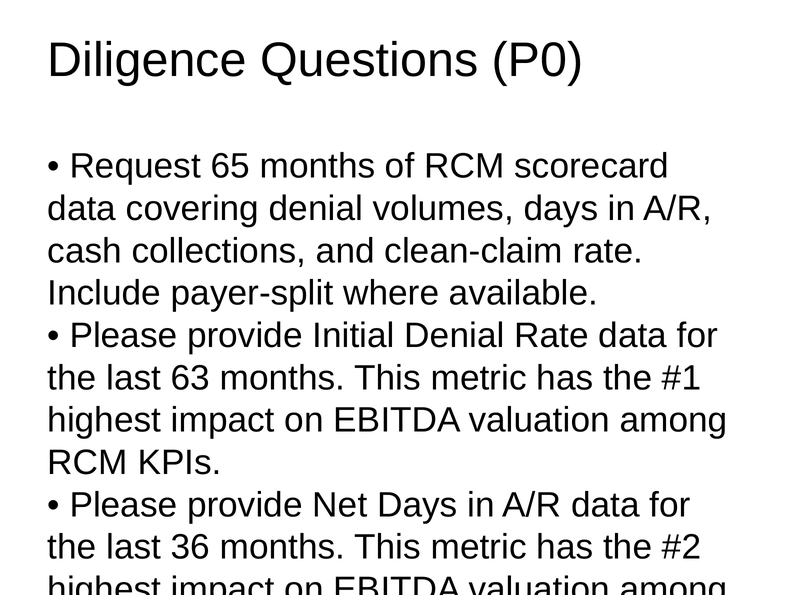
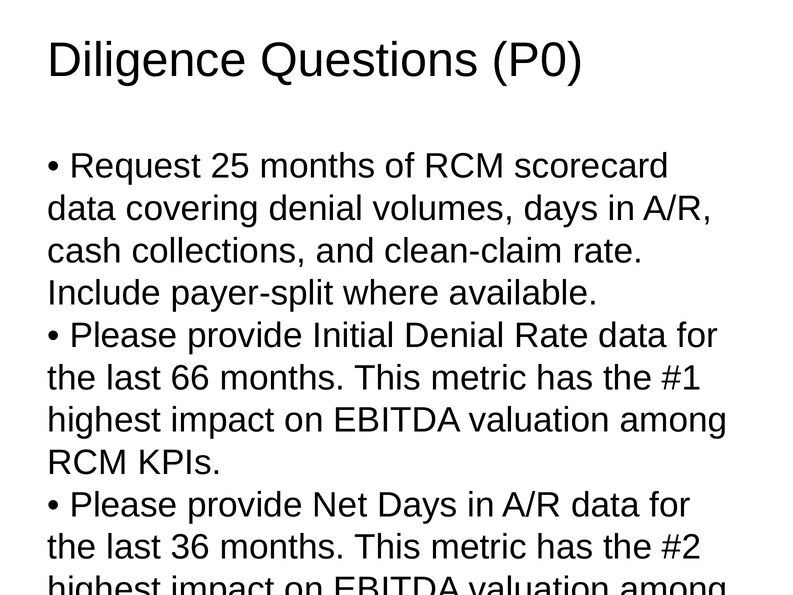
65: 65 -> 25
63: 63 -> 66
